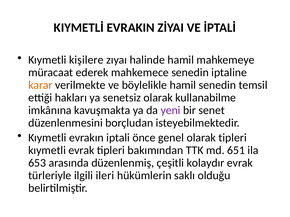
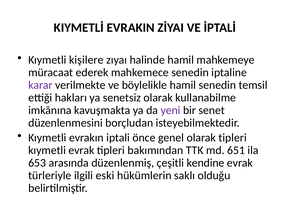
karar colour: orange -> purple
kolaydır: kolaydır -> kendine
ileri: ileri -> eski
